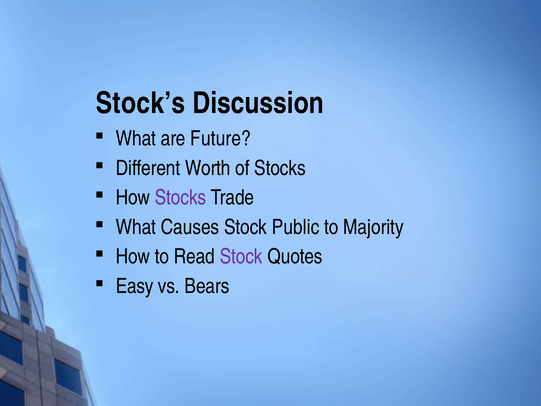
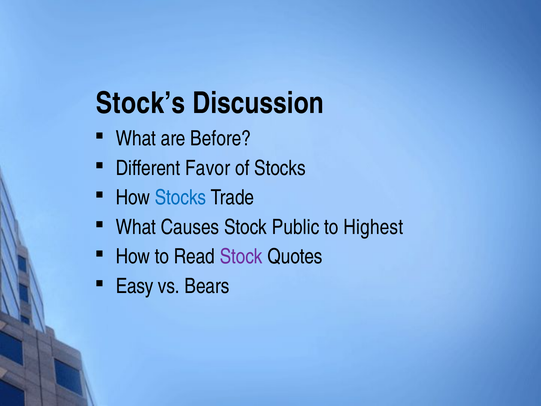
Future: Future -> Before
Worth: Worth -> Favor
Stocks at (181, 197) colour: purple -> blue
Majority: Majority -> Highest
